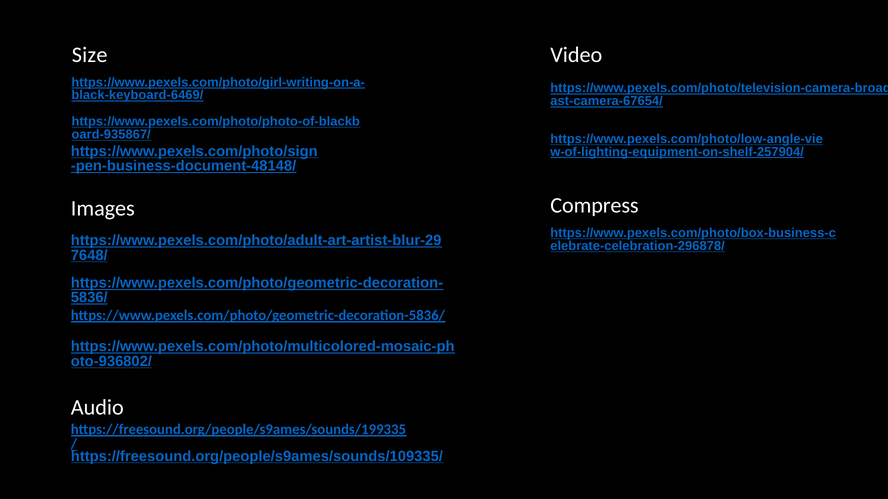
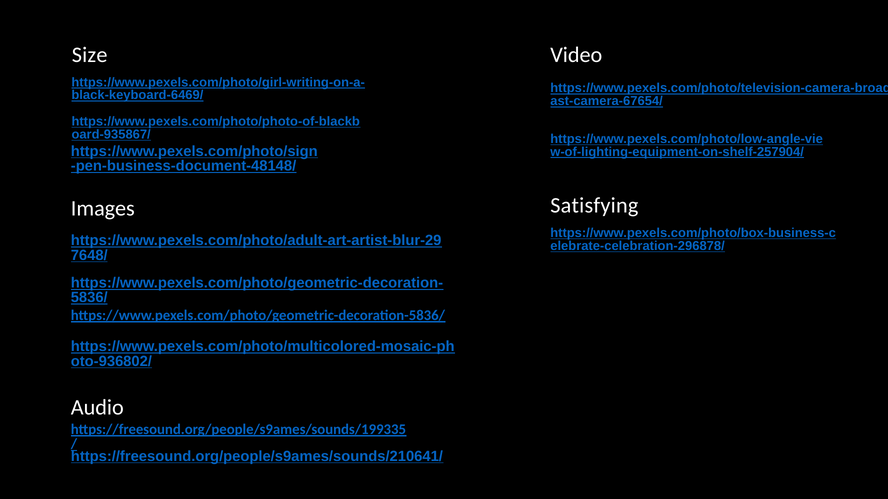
Compress: Compress -> Satisfying
https://freesound.org/people/s9ames/sounds/109335/: https://freesound.org/people/s9ames/sounds/109335/ -> https://freesound.org/people/s9ames/sounds/210641/
